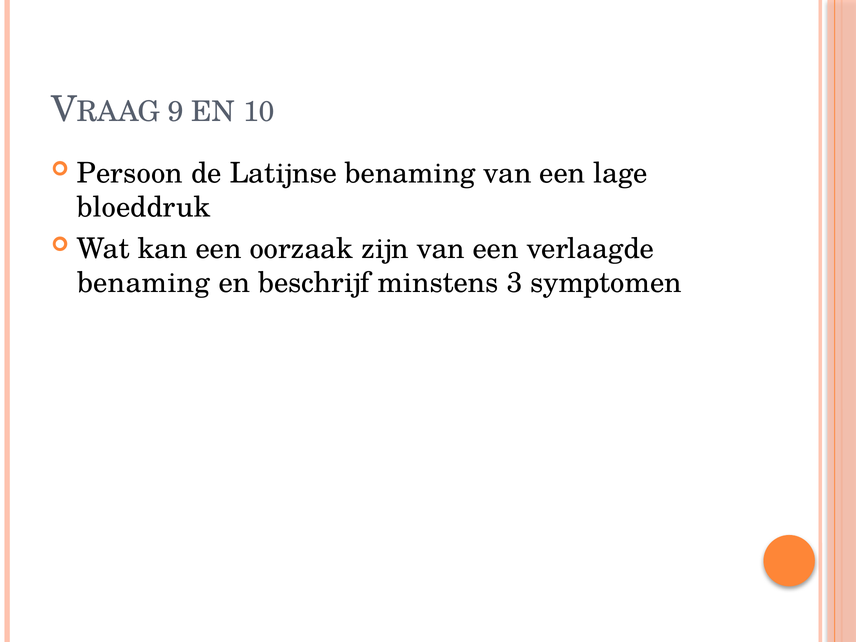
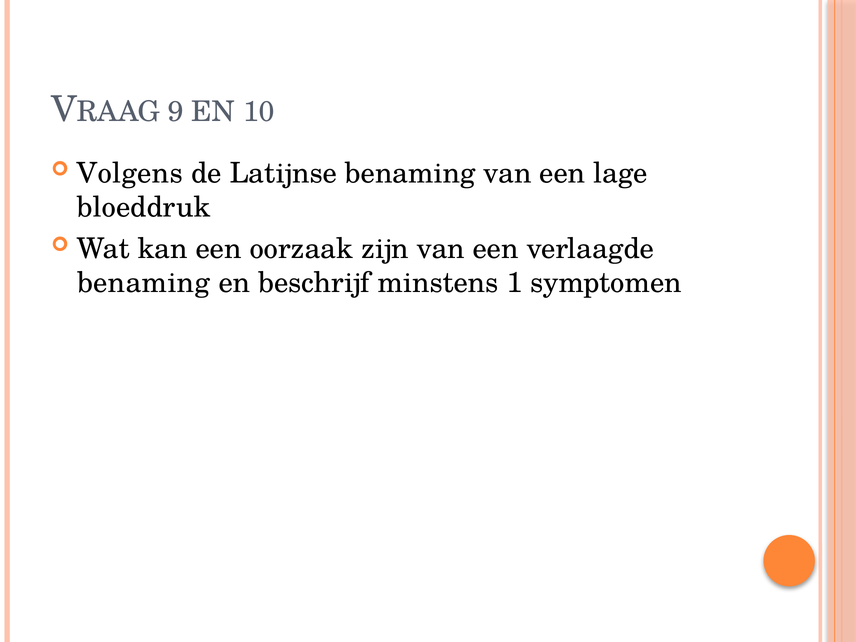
Persoon: Persoon -> Volgens
3: 3 -> 1
